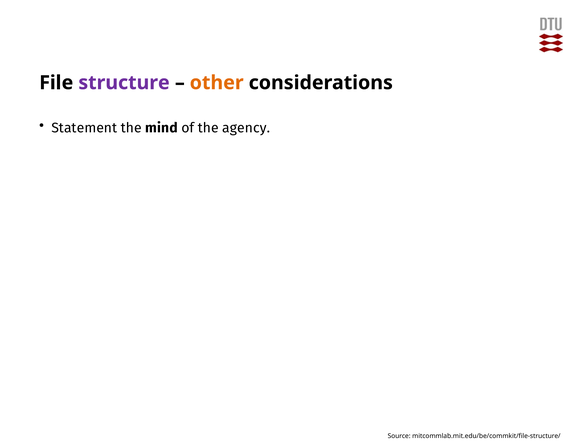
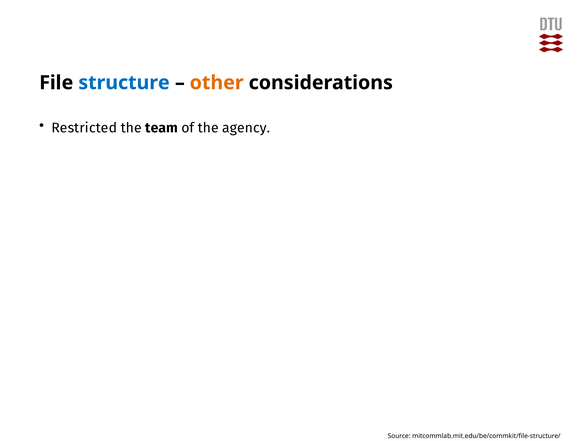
structure colour: purple -> blue
Statement: Statement -> Restricted
mind: mind -> team
